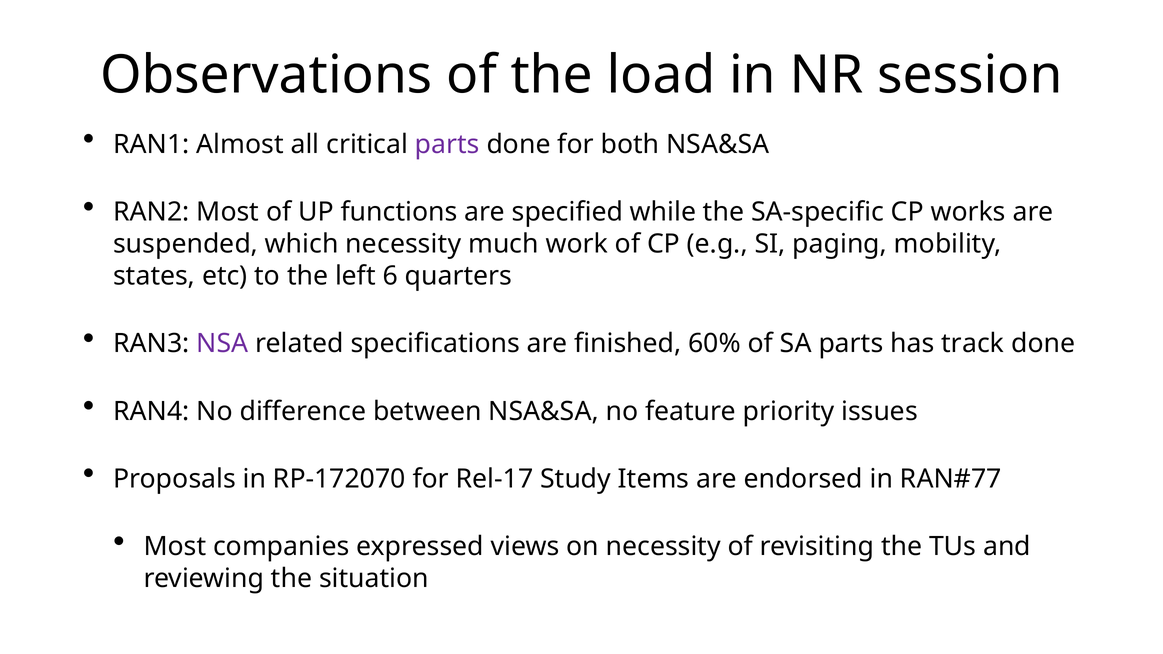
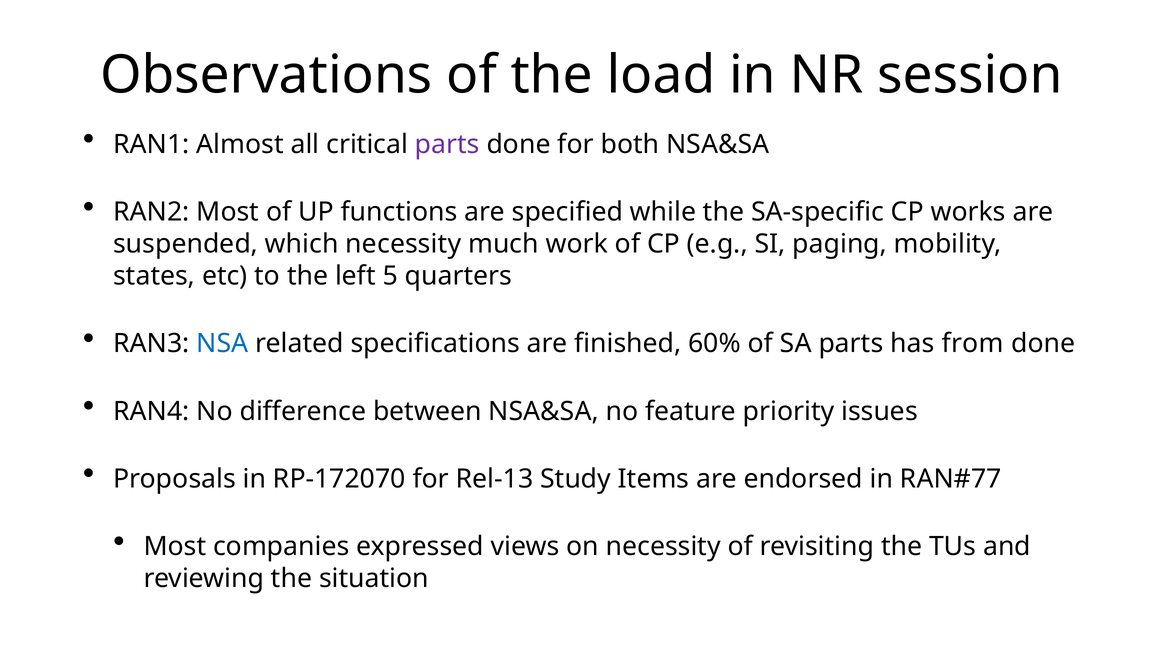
6: 6 -> 5
NSA colour: purple -> blue
track: track -> from
Rel-17: Rel-17 -> Rel-13
